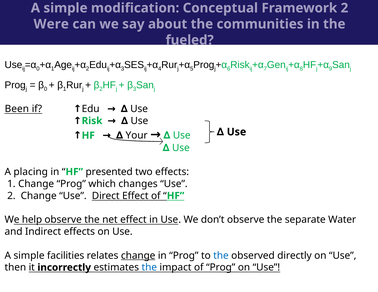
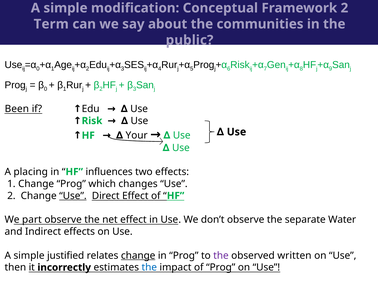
Were: Were -> Term
fueled: fueled -> public
presented: presented -> influences
Use at (73, 196) underline: none -> present
help: help -> part
facilities: facilities -> justified
the at (221, 256) colour: blue -> purple
directly: directly -> written
